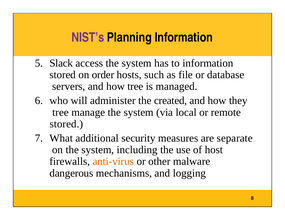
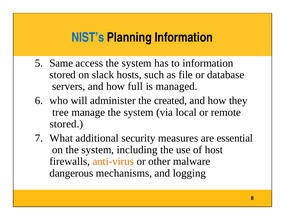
NIST’s colour: purple -> blue
Slack: Slack -> Same
order: order -> slack
how tree: tree -> full
separate: separate -> essential
